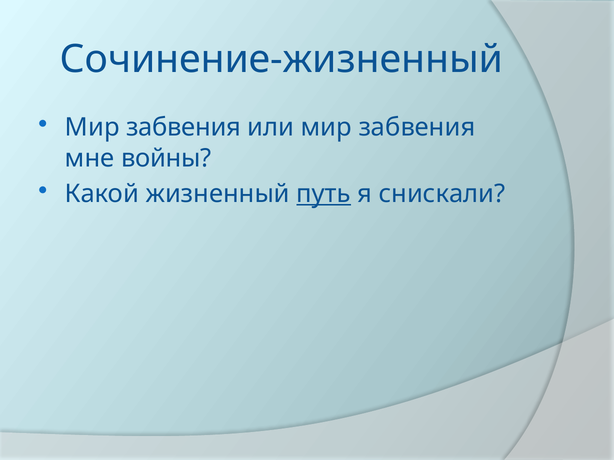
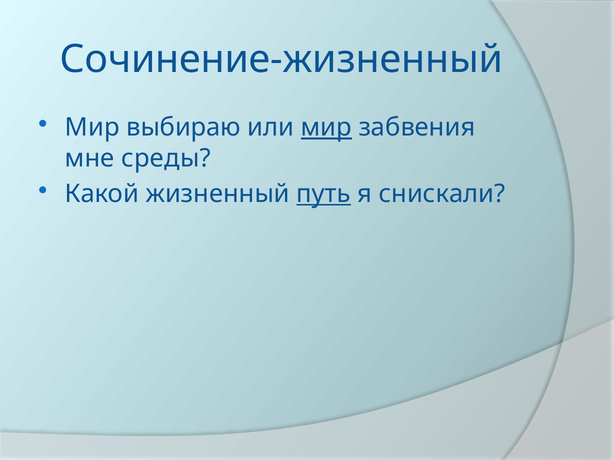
забвения at (184, 128): забвения -> выбираю
мир at (326, 128) underline: none -> present
войны: войны -> среды
